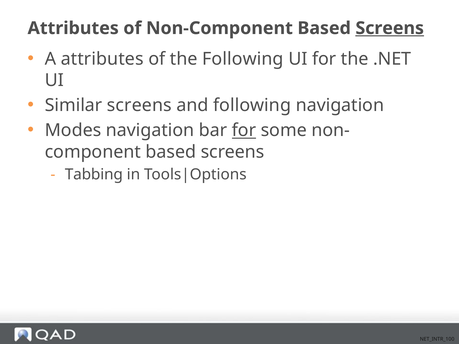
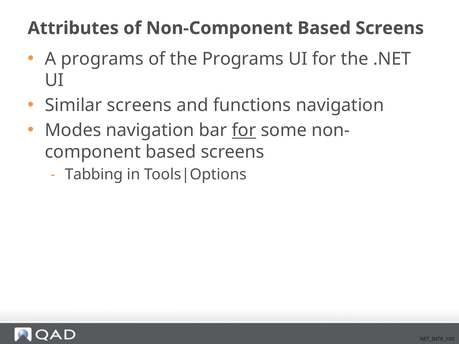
Screens at (390, 28) underline: present -> none
A attributes: attributes -> programs
the Following: Following -> Programs
and following: following -> functions
